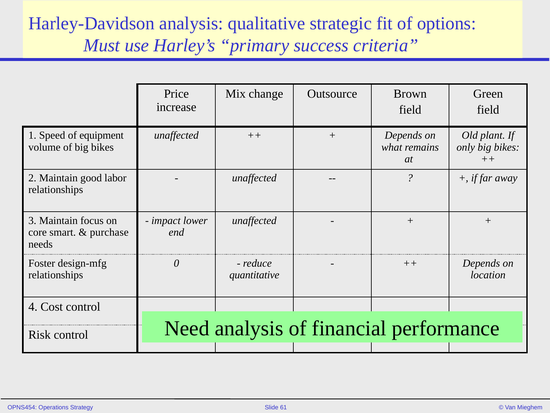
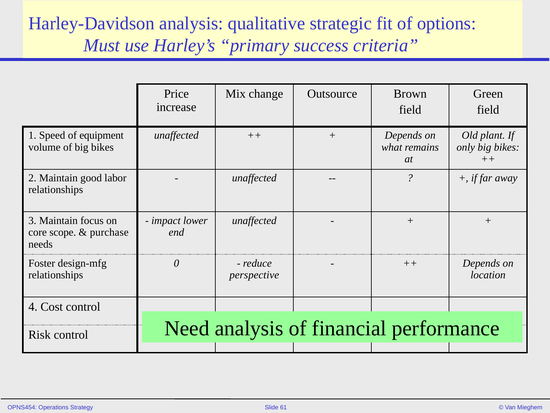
smart: smart -> scope
quantitative: quantitative -> perspective
